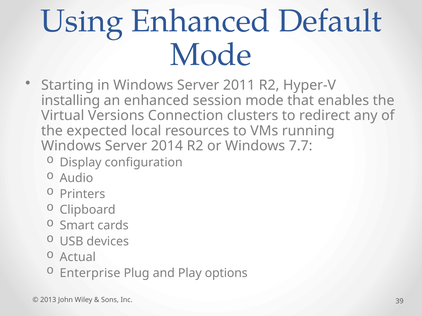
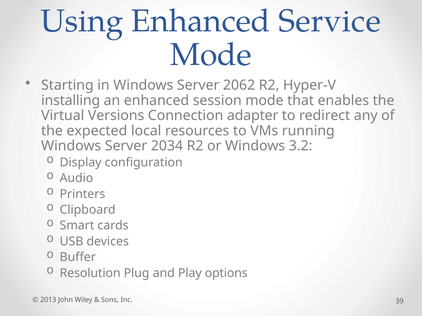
Default: Default -> Service
2011: 2011 -> 2062
clusters: clusters -> adapter
2014: 2014 -> 2034
7.7: 7.7 -> 3.2
Actual: Actual -> Buffer
Enterprise: Enterprise -> Resolution
